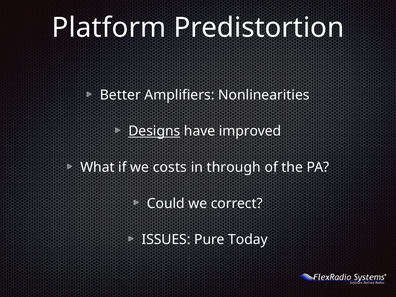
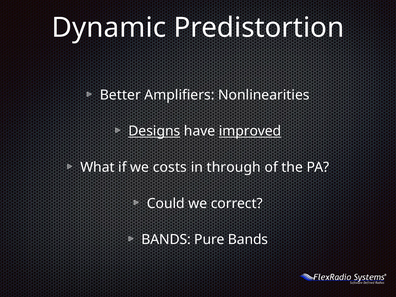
Platform: Platform -> Dynamic
improved underline: none -> present
ISSUES at (166, 240): ISSUES -> BANDS
Pure Today: Today -> Bands
